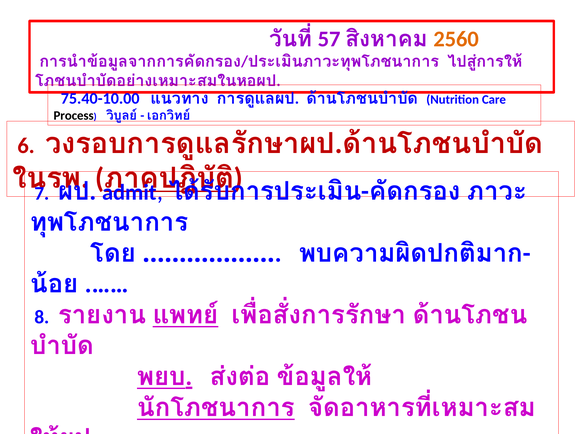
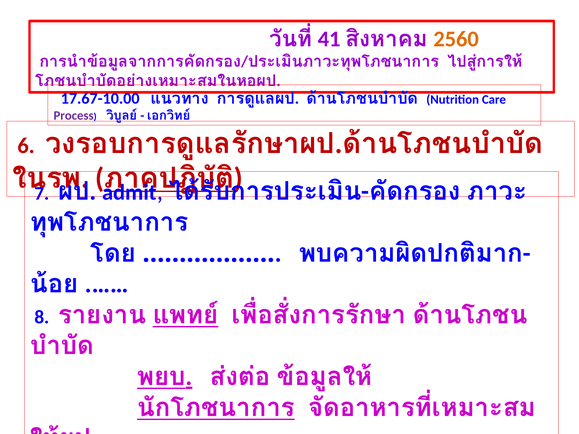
57: 57 -> 41
75.40-10.00: 75.40-10.00 -> 17.67-10.00
Process colour: black -> purple
